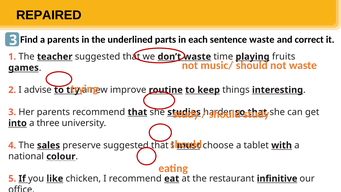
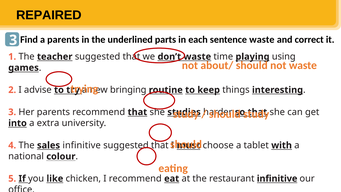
fruits: fruits -> using
music/: music/ -> about/
improve: improve -> bringing
three: three -> extra
sales preserve: preserve -> infinitive
